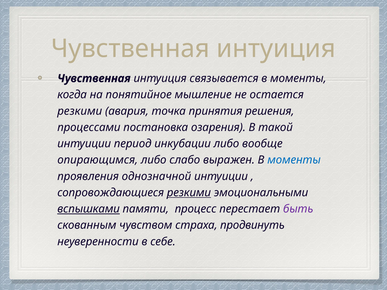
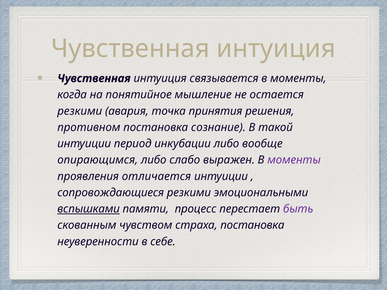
процессами: процессами -> противном
озарения: озарения -> сознание
моменты at (294, 160) colour: blue -> purple
однозначной: однозначной -> отличается
резкими at (189, 193) underline: present -> none
страха продвинуть: продвинуть -> постановка
